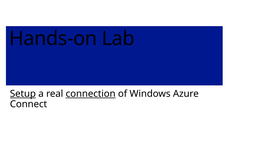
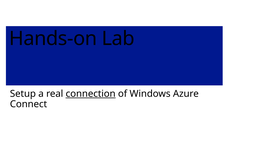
Setup underline: present -> none
